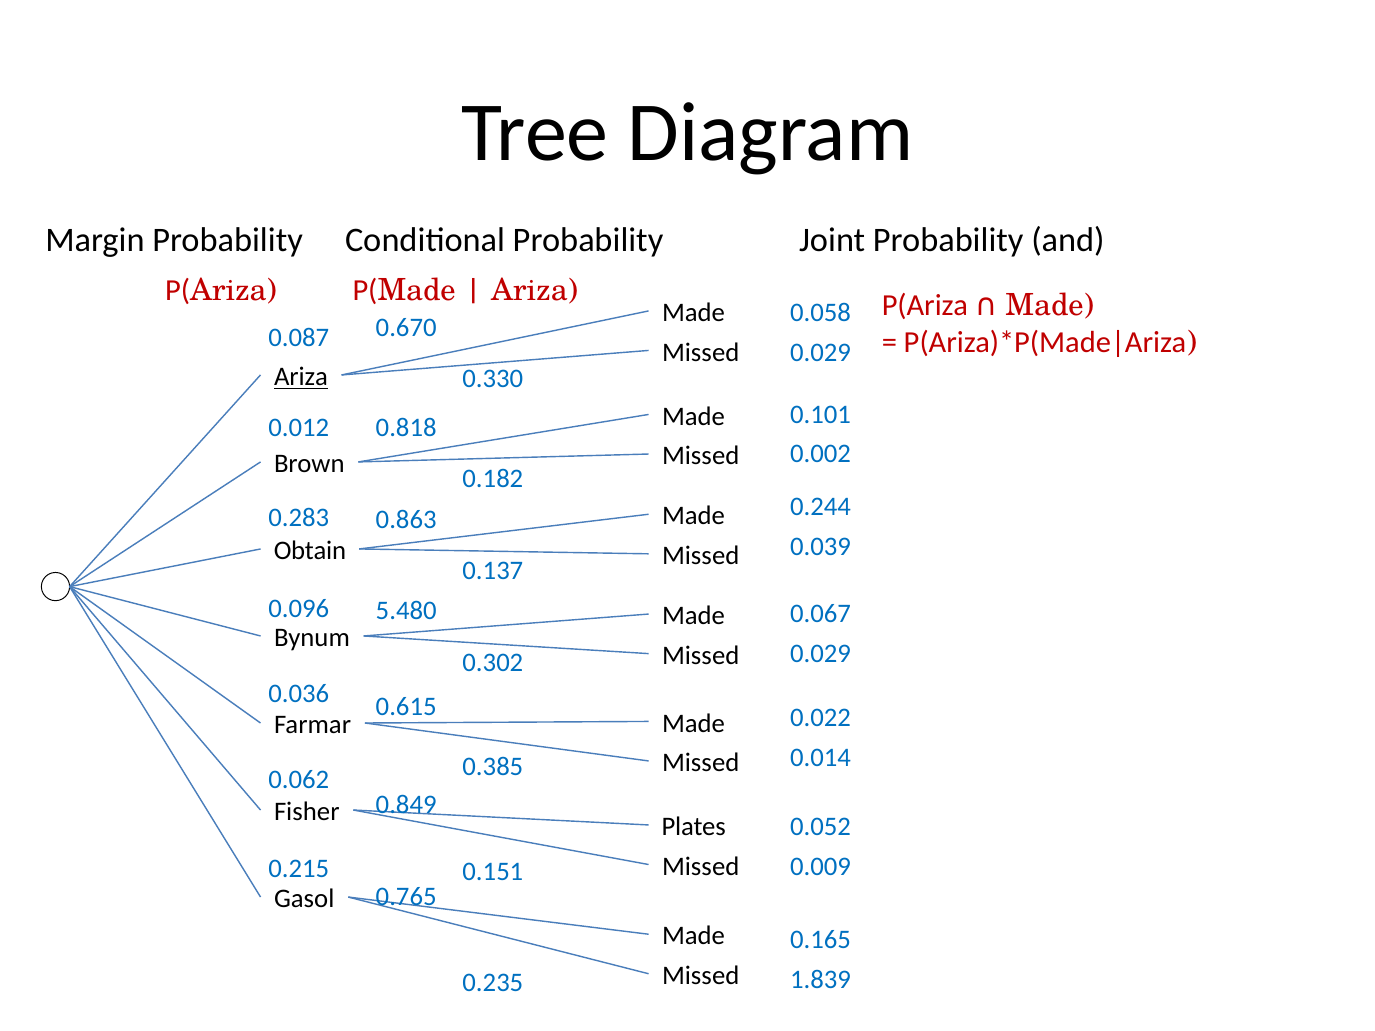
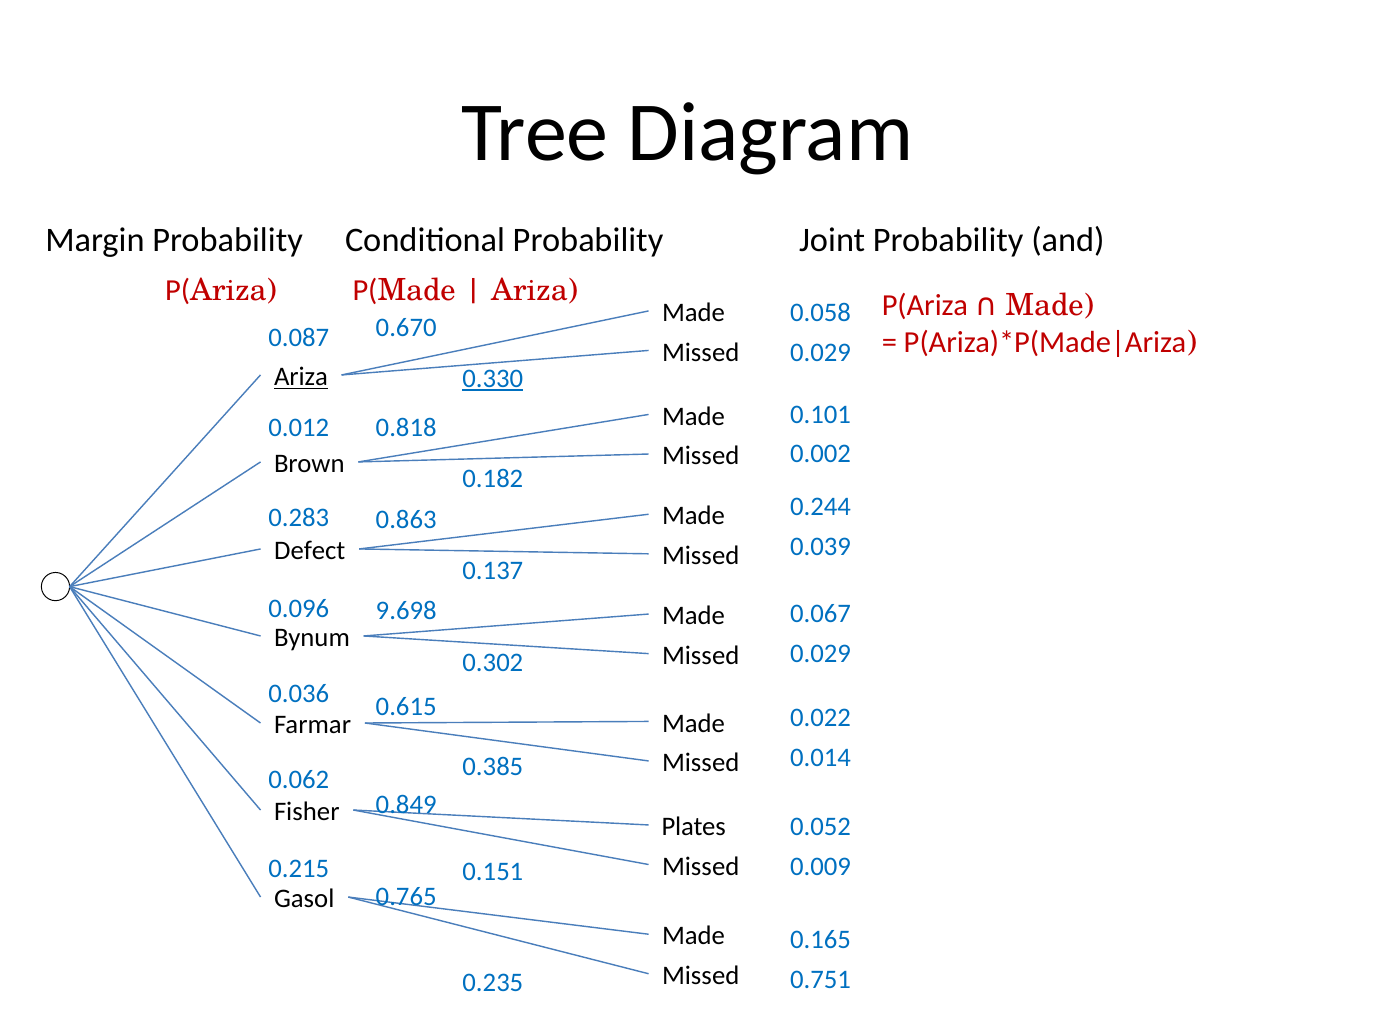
0.330 underline: none -> present
Obtain: Obtain -> Defect
5.480: 5.480 -> 9.698
1.839: 1.839 -> 0.751
